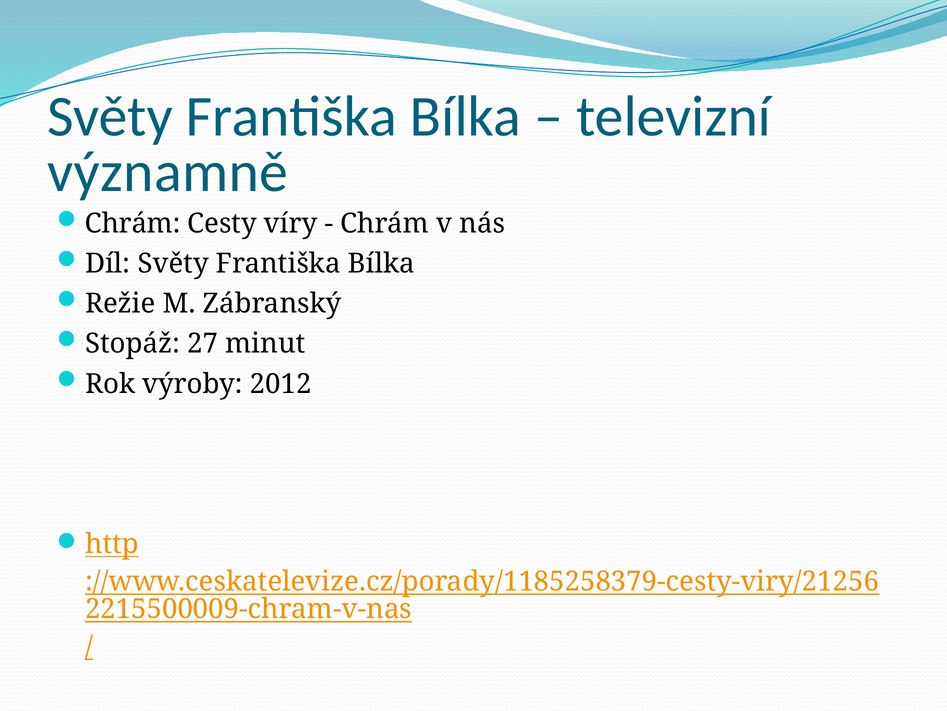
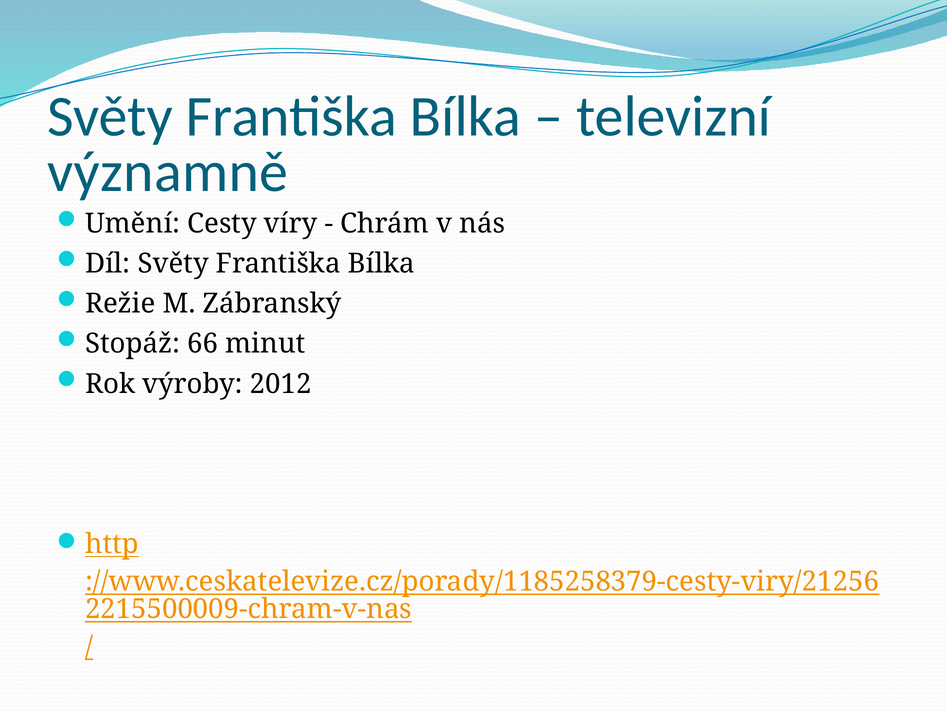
Chrám at (133, 224): Chrám -> Umění
27: 27 -> 66
